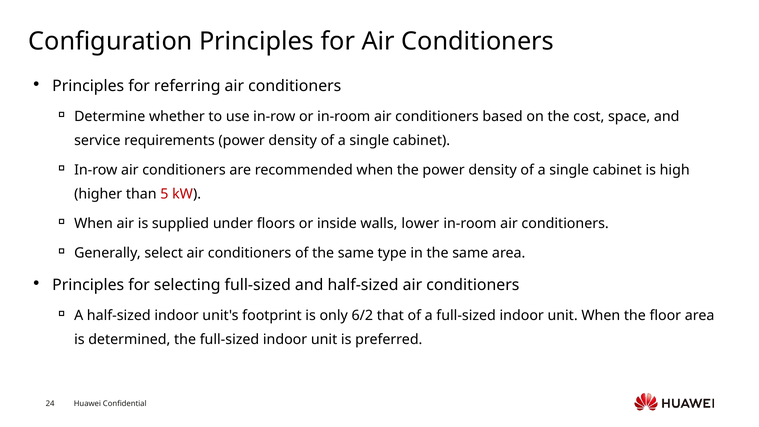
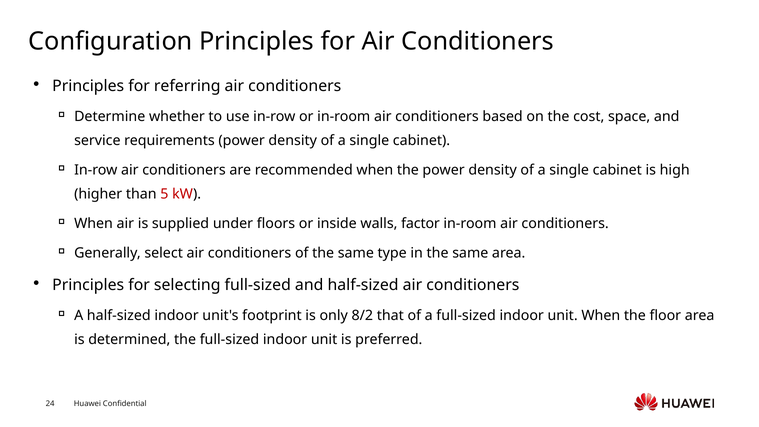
lower: lower -> factor
6/2: 6/2 -> 8/2
